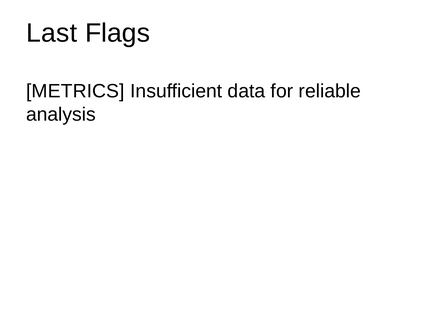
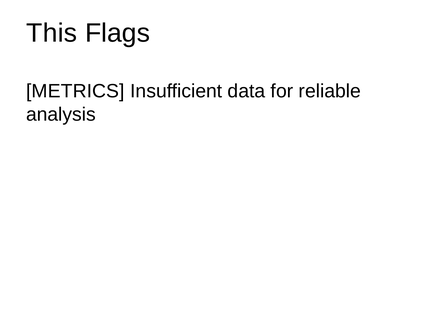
Last: Last -> This
